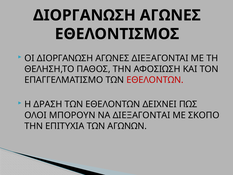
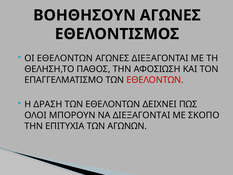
ΔΙΟΡΓΑΝΩΣΗ at (84, 15): ΔΙΟΡΓΑΝΩΣΗ -> ΒΟΗΘΗΣΟΥΝ
ΟΙ ΔΙΟΡΓΑΝΩΣΗ: ΔΙΟΡΓΑΝΩΣΗ -> ΕΘΕΛΟΝΤΩΝ
